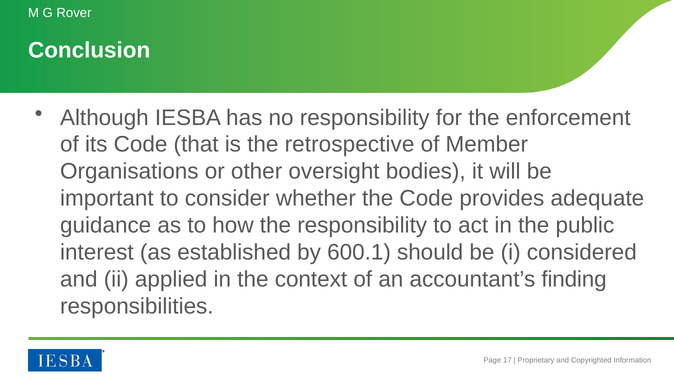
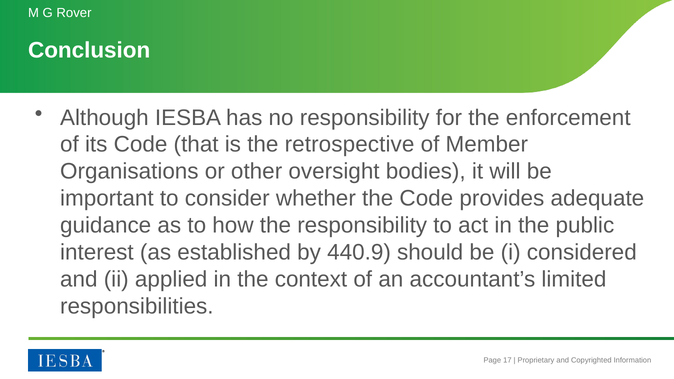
600.1: 600.1 -> 440.9
finding: finding -> limited
